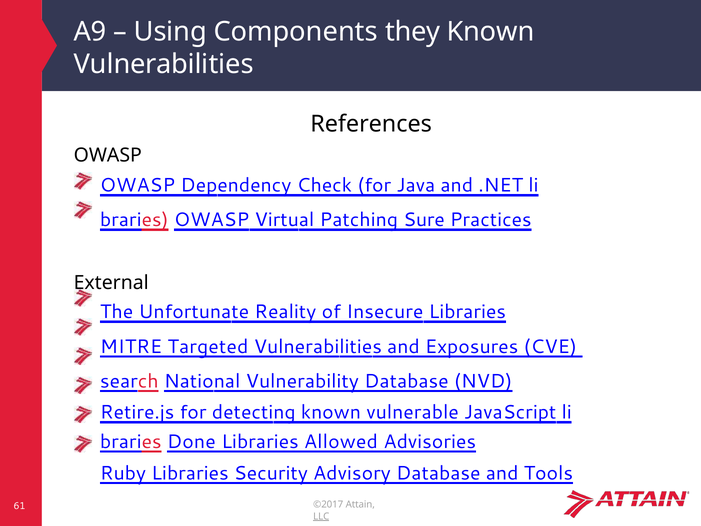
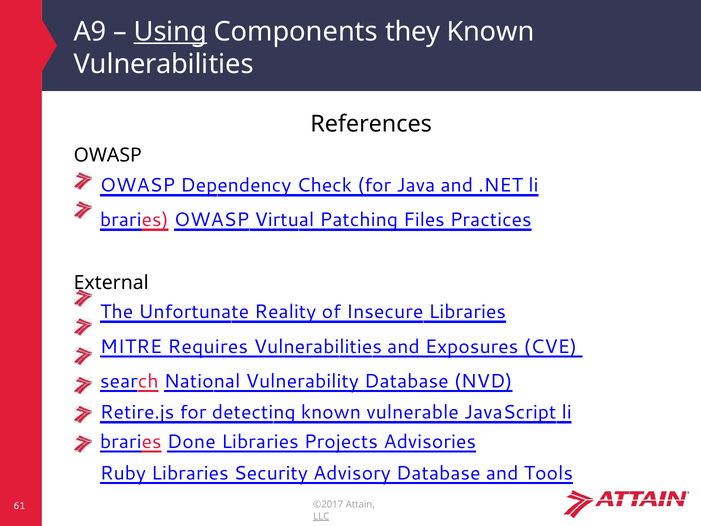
Using underline: none -> present
Sure: Sure -> Files
Targeted: Targeted -> Requires
Allowed: Allowed -> Projects
